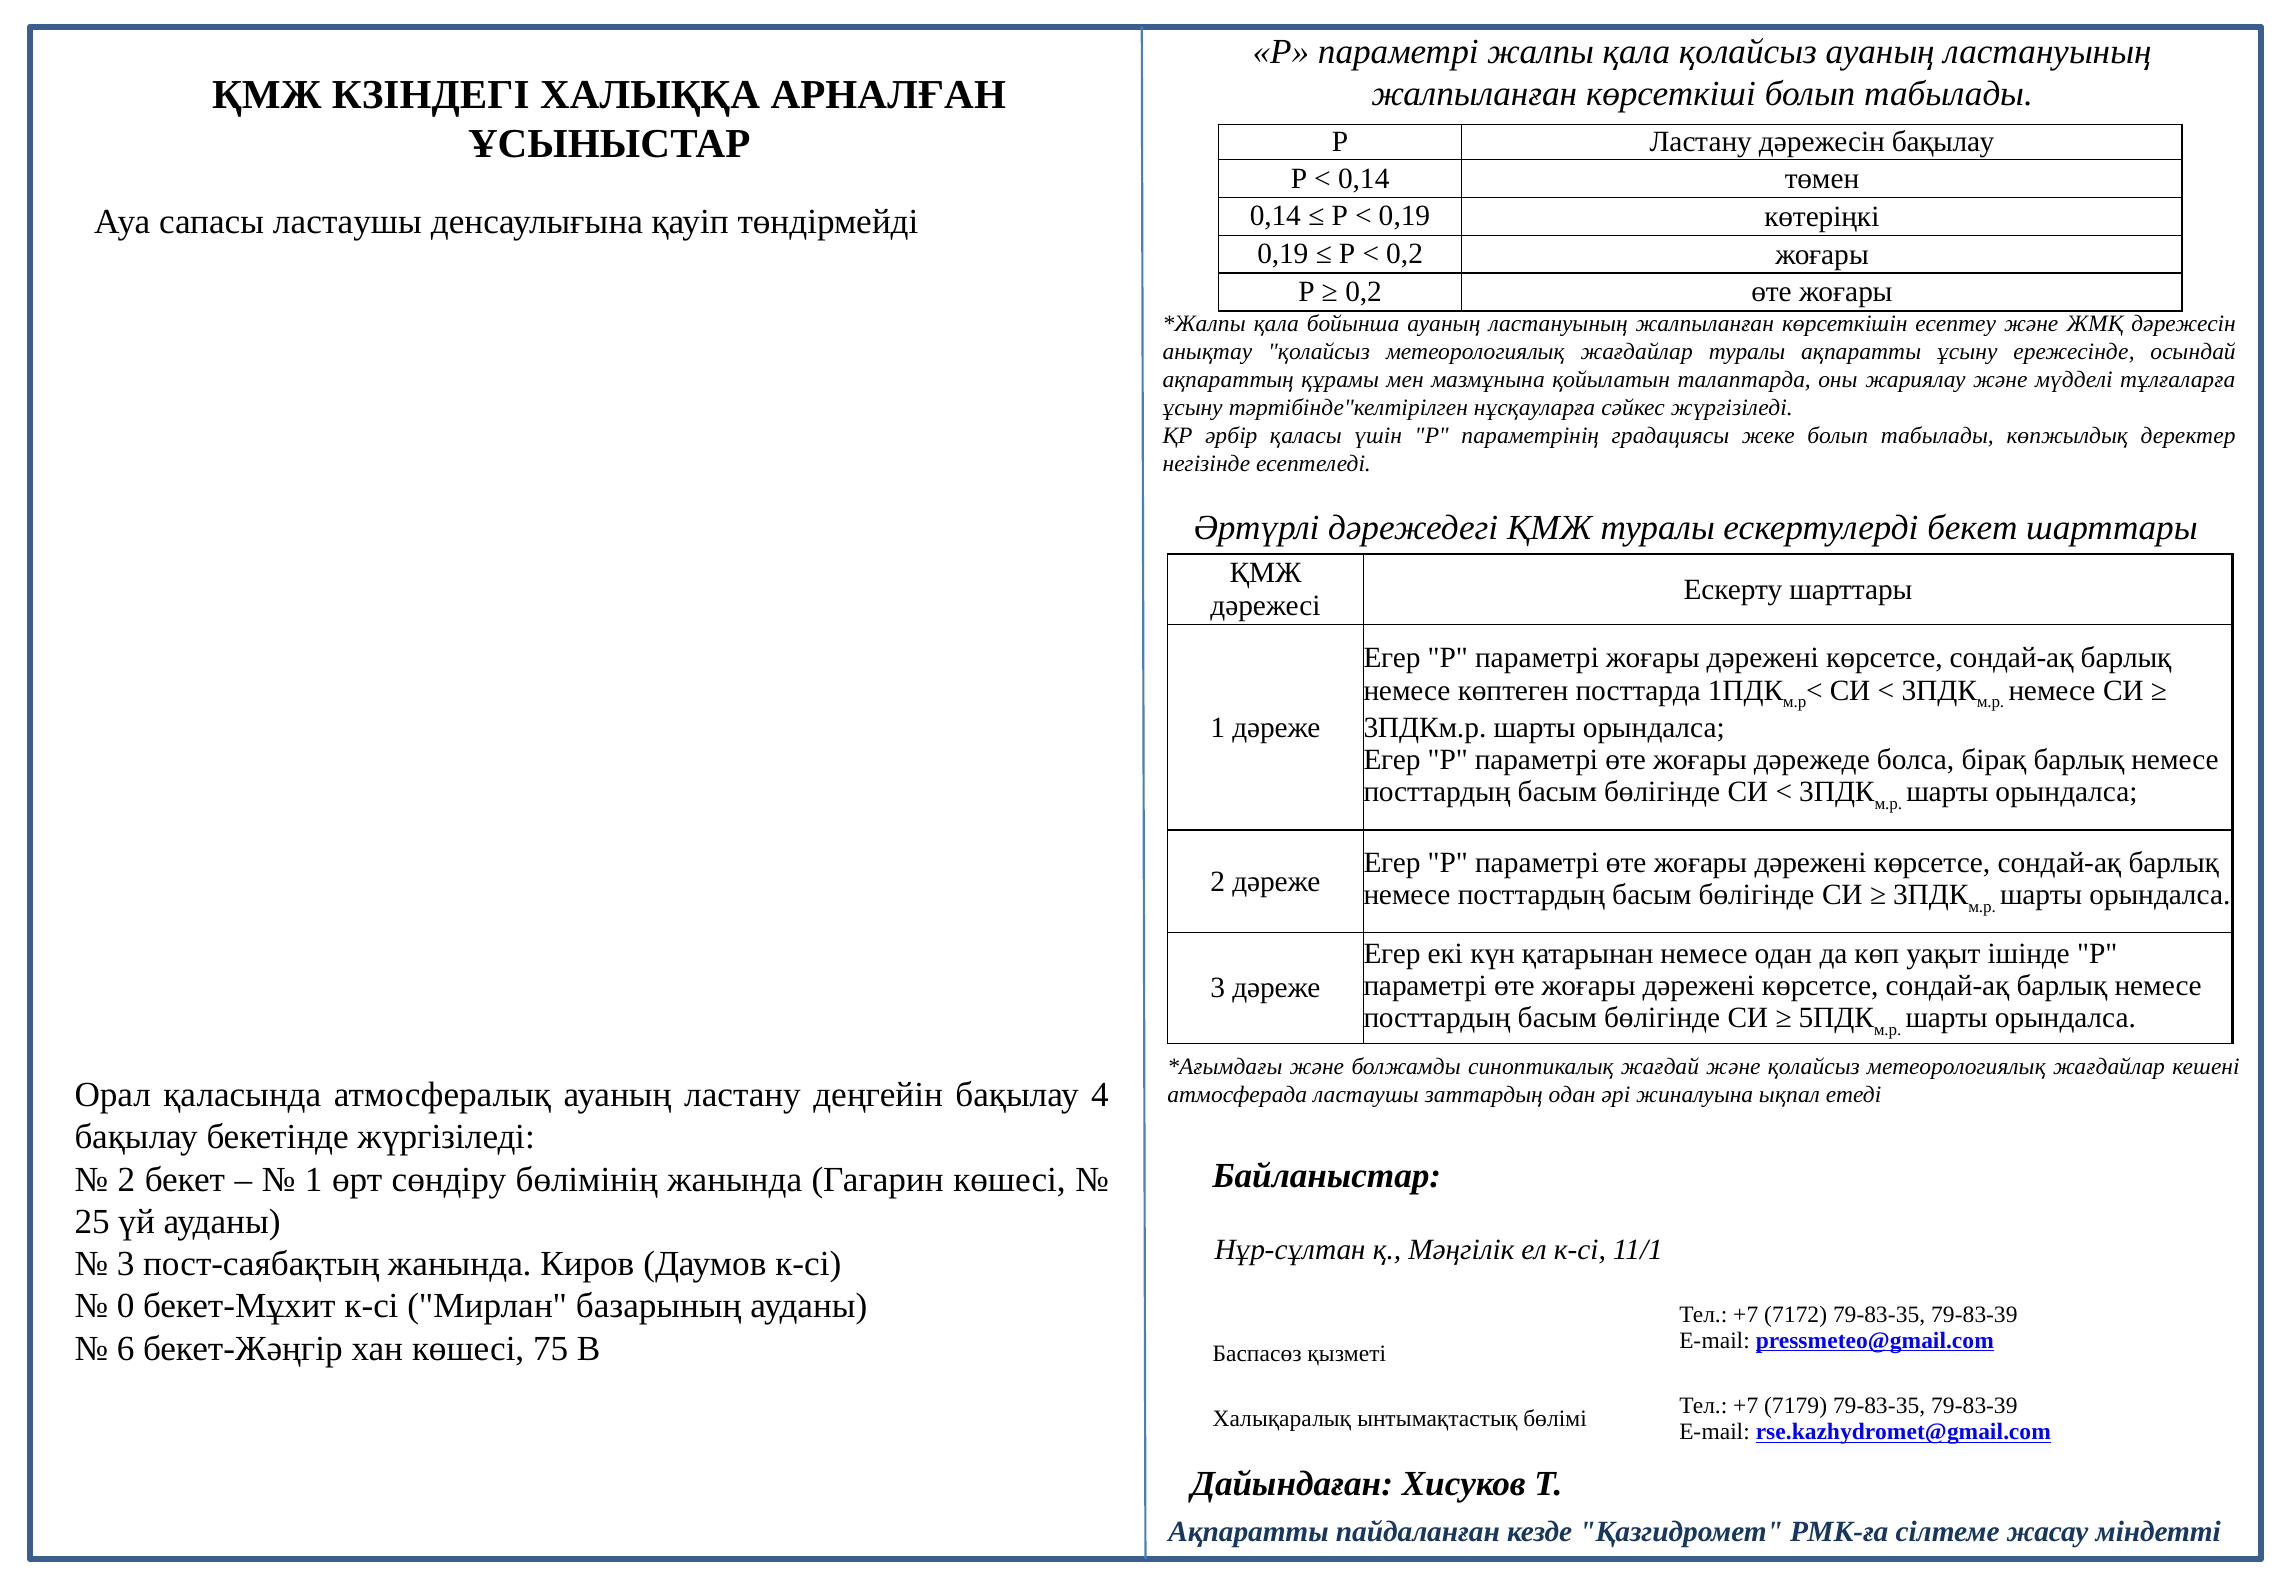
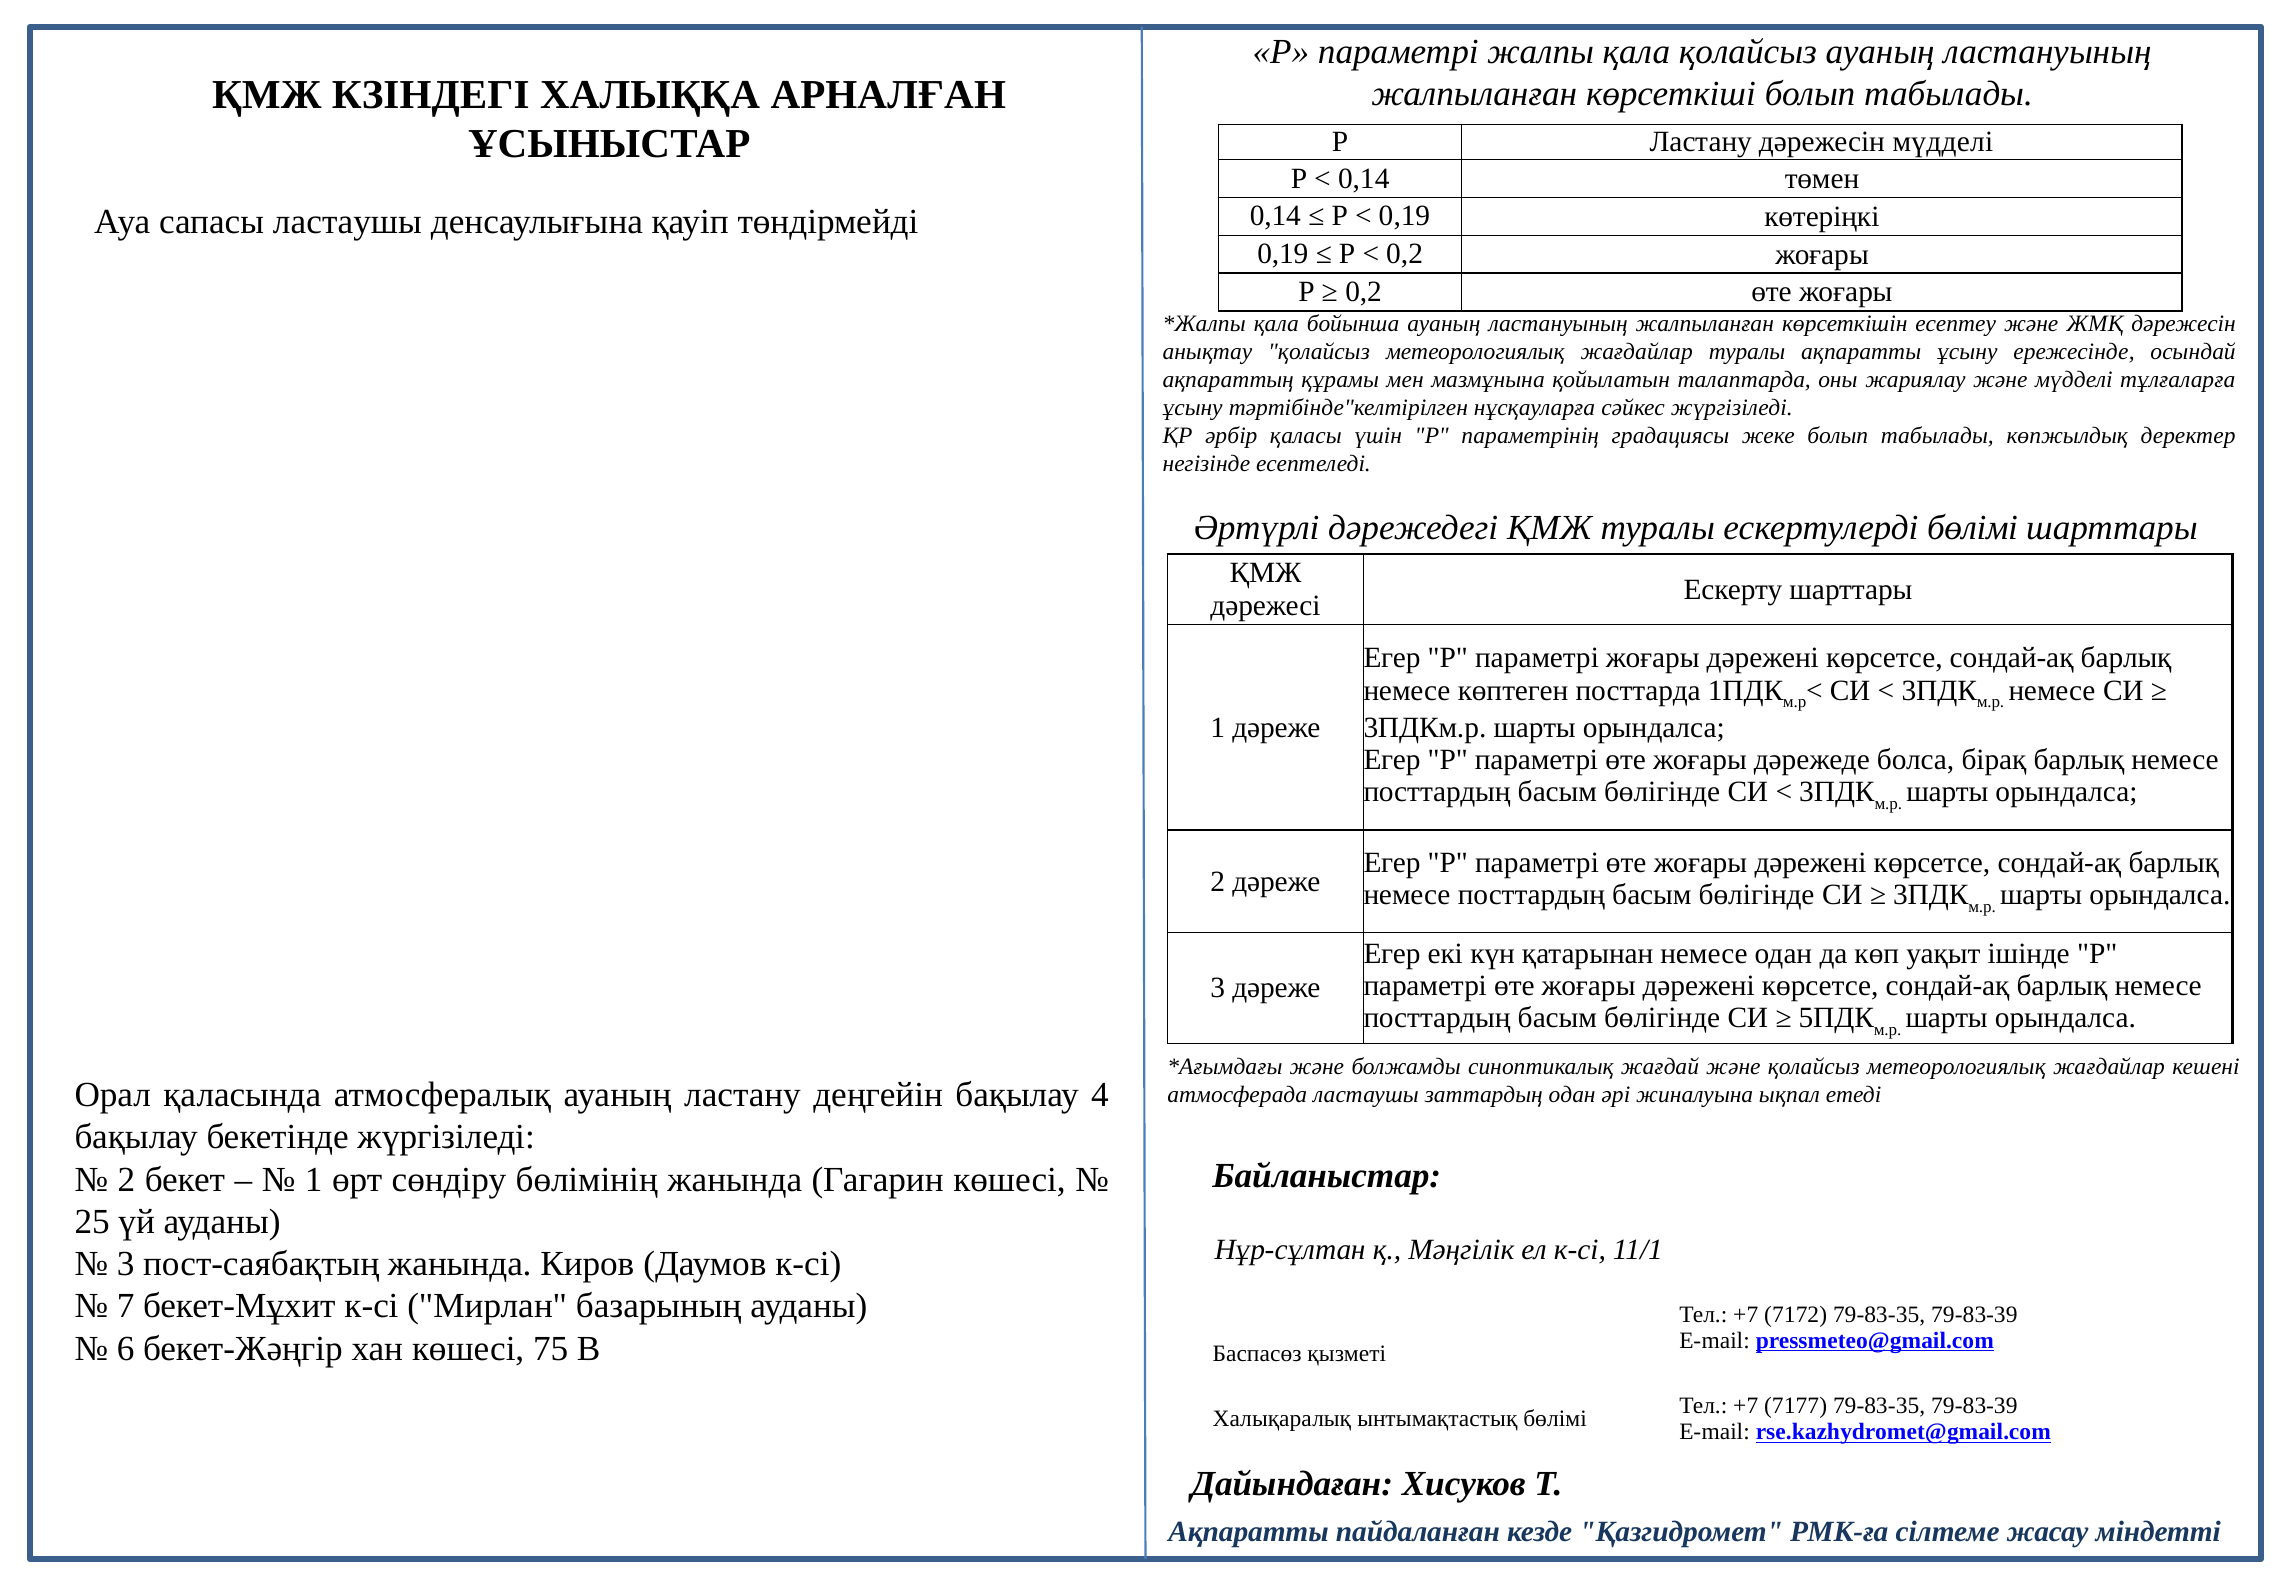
дәрежесін бақылау: бақылау -> мүдделі
ескертулерді бекет: бекет -> бөлімі
0: 0 -> 7
7179: 7179 -> 7177
